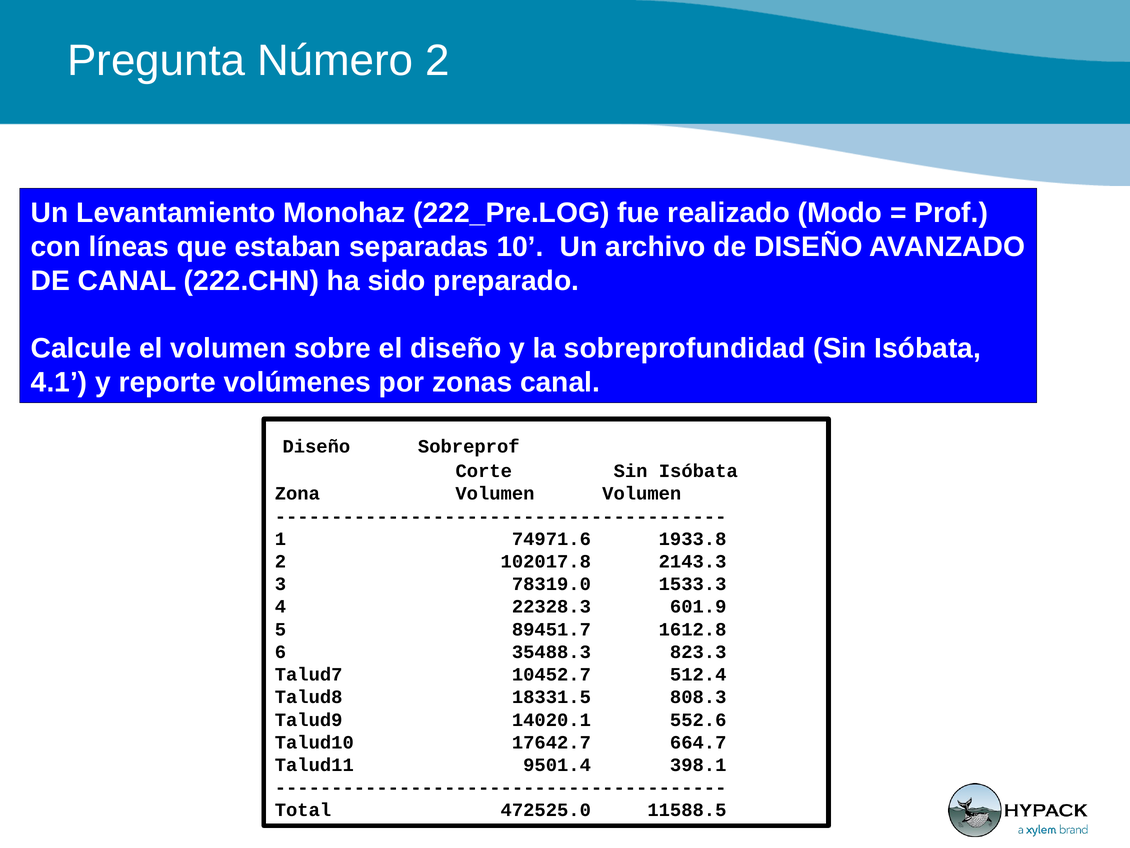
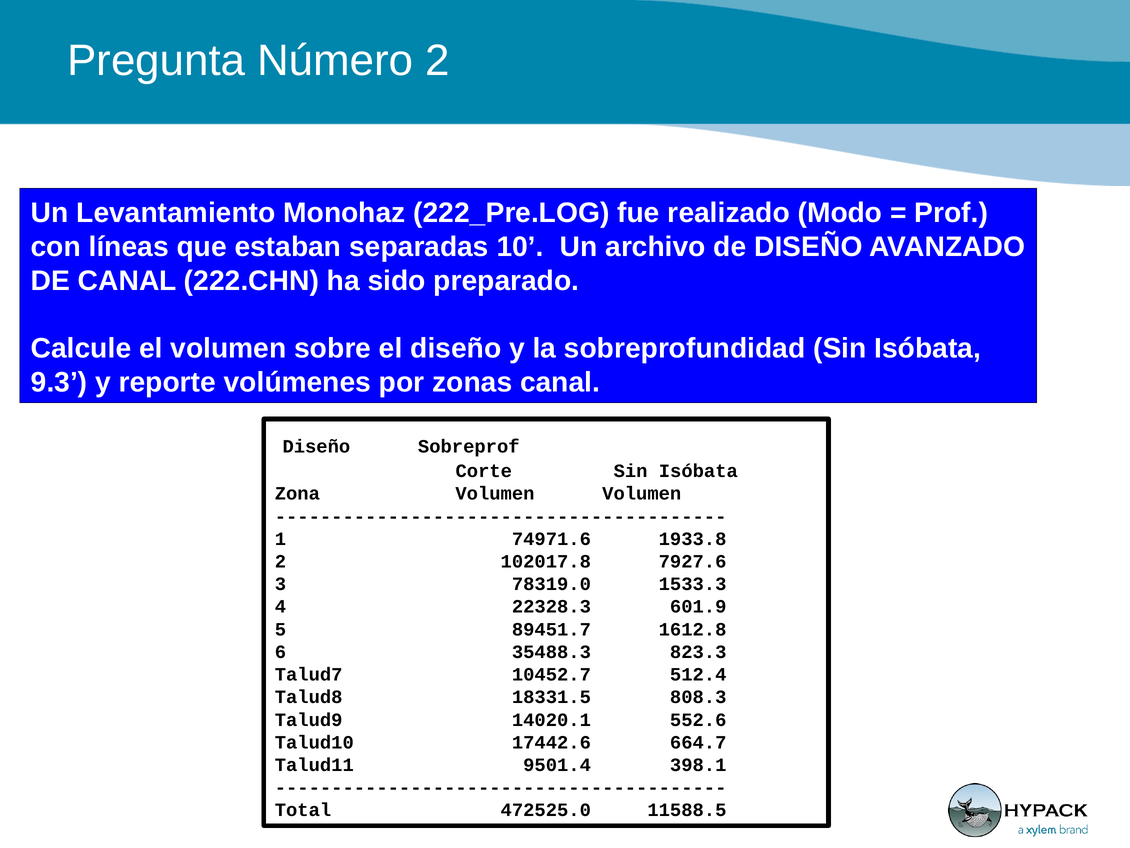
4.1: 4.1 -> 9.3
2143.3: 2143.3 -> 7927.6
17642.7: 17642.7 -> 17442.6
